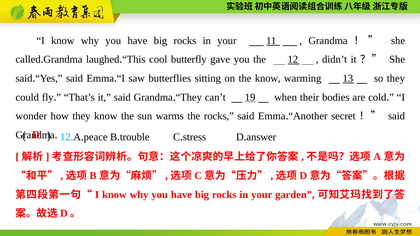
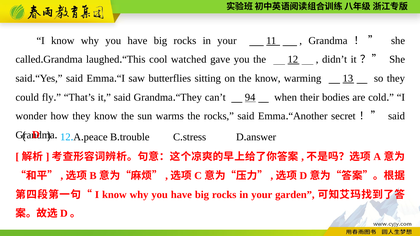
butterfly: butterfly -> watched
19: 19 -> 94
